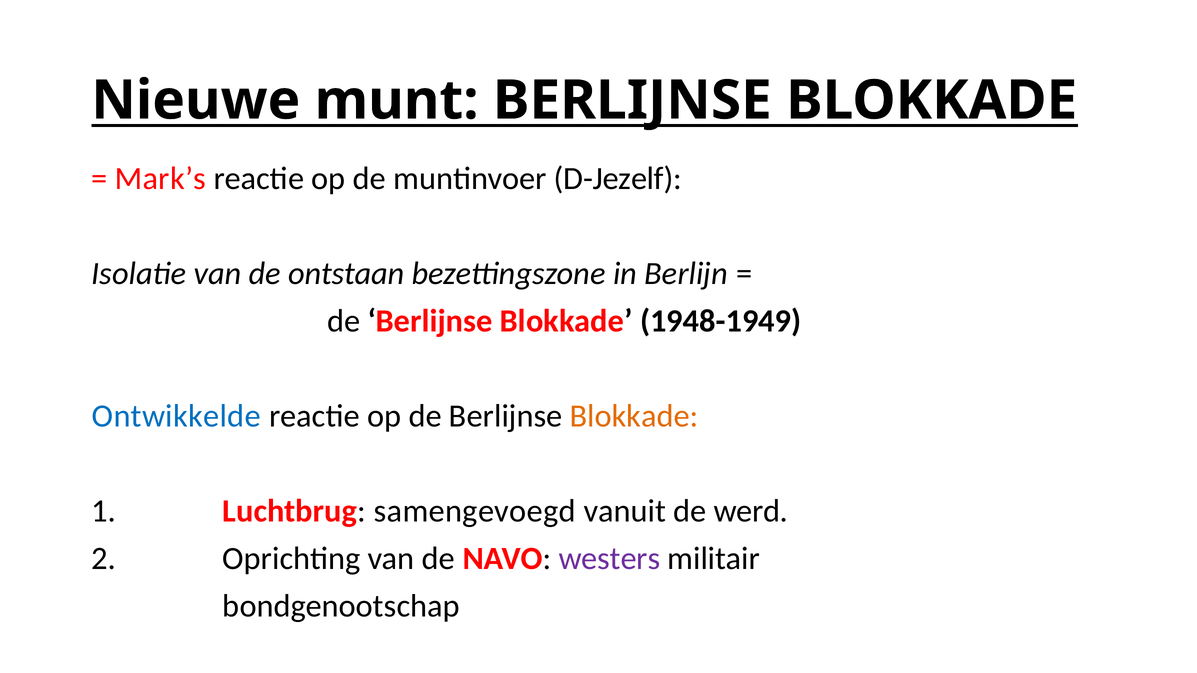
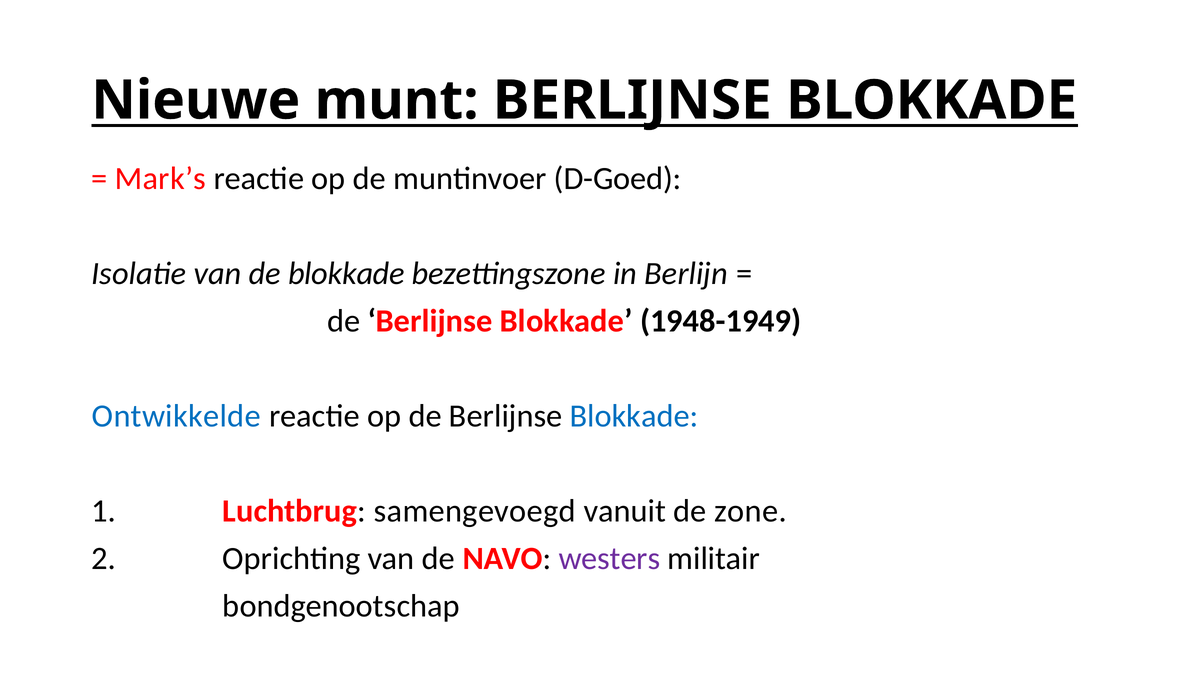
D-Jezelf: D-Jezelf -> D-Goed
de ontstaan: ontstaan -> blokkade
Blokkade at (634, 416) colour: orange -> blue
werd: werd -> zone
